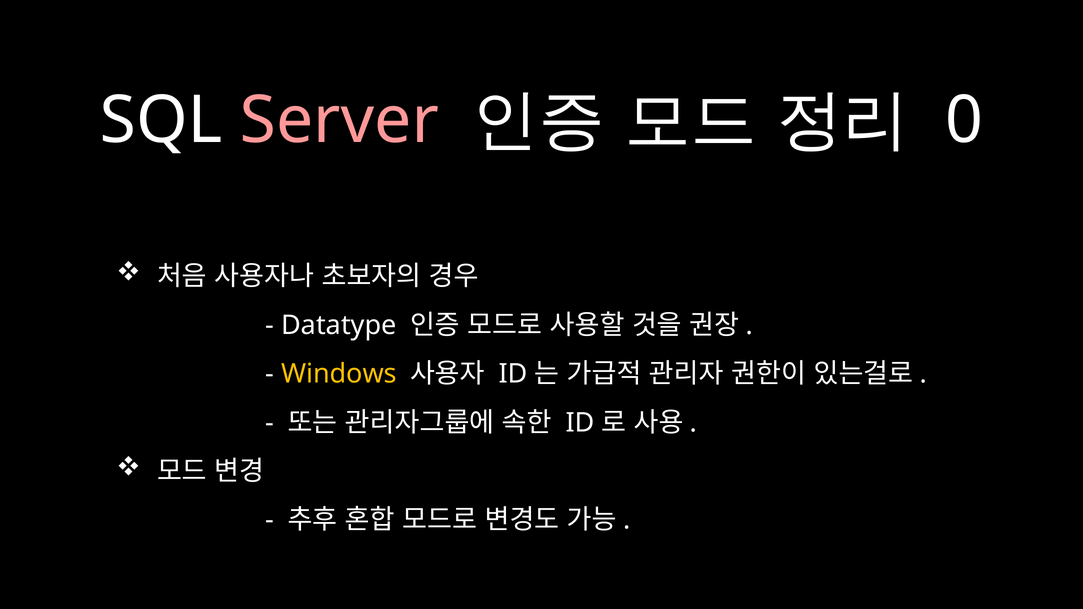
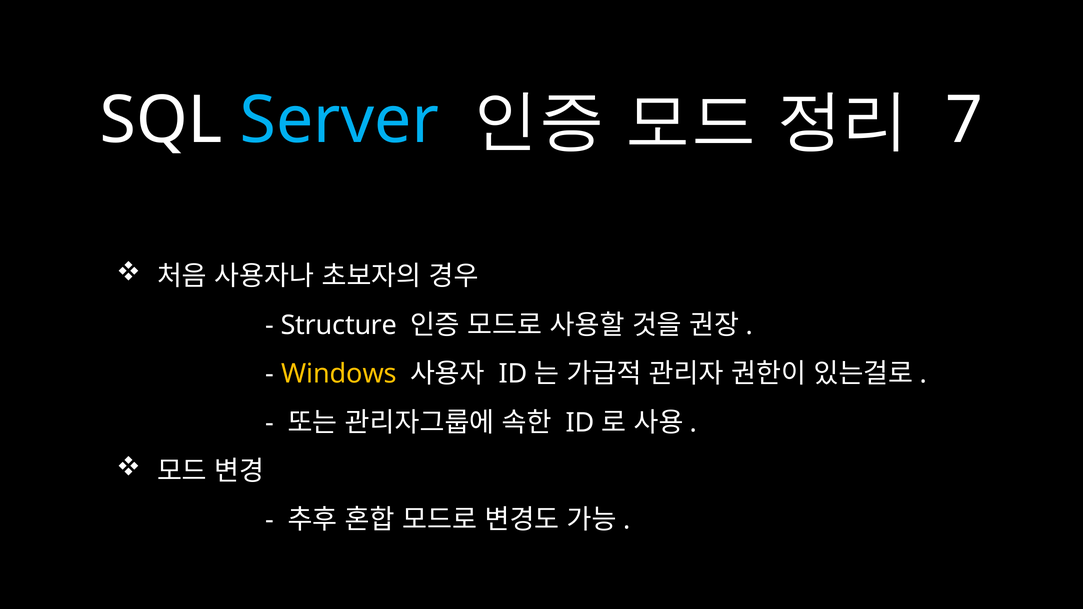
Server colour: pink -> light blue
0: 0 -> 7
Datatype: Datatype -> Structure
